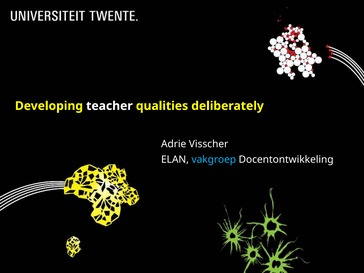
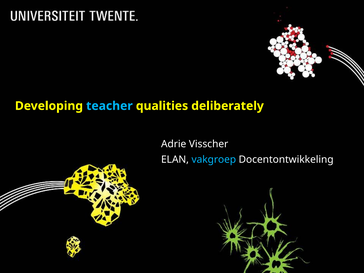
teacher colour: white -> light blue
